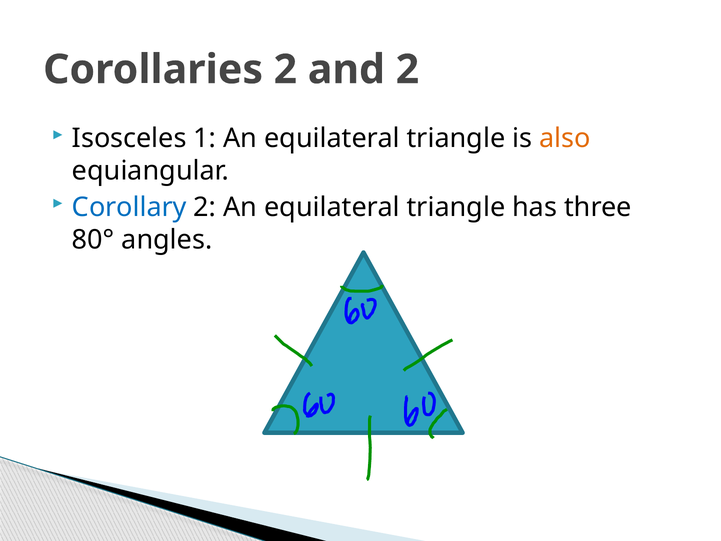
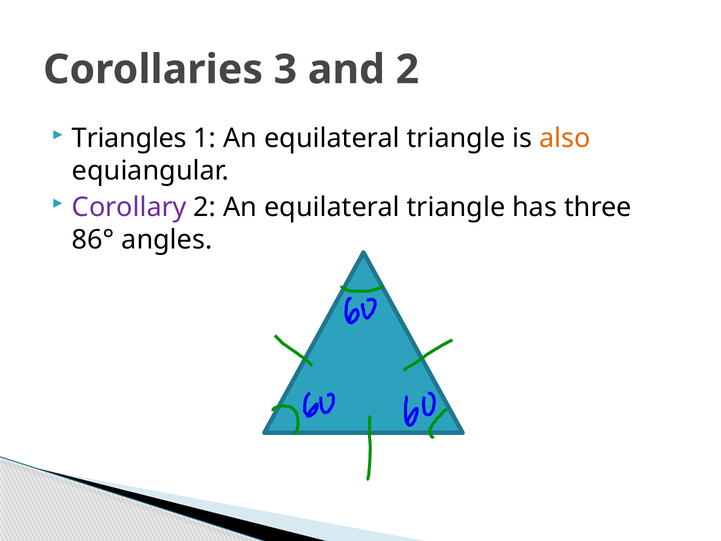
Corollaries 2: 2 -> 3
Isosceles: Isosceles -> Triangles
Corollary colour: blue -> purple
80°: 80° -> 86°
